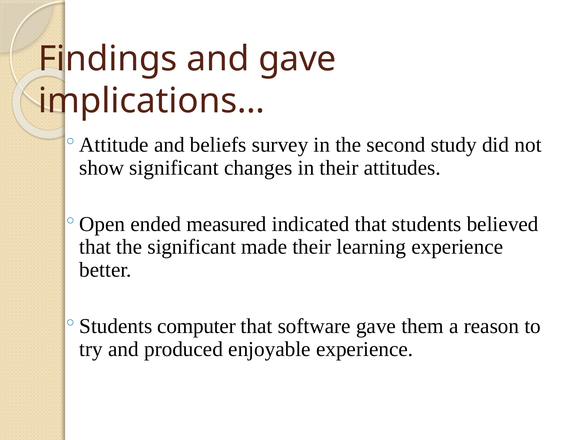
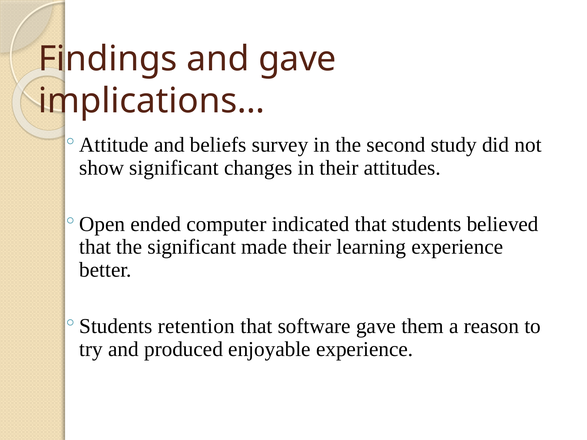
measured: measured -> computer
computer: computer -> retention
